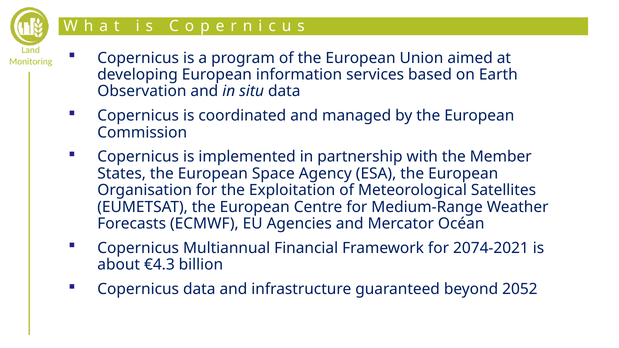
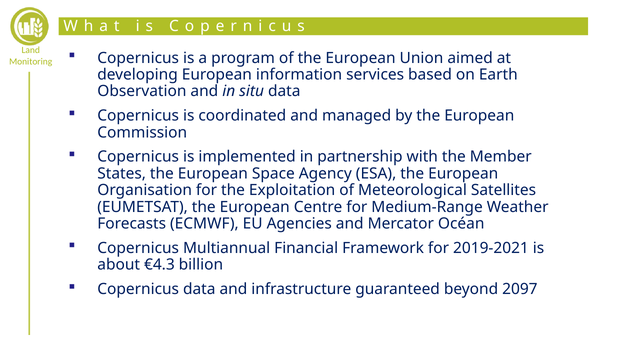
2074-2021: 2074-2021 -> 2019-2021
2052: 2052 -> 2097
